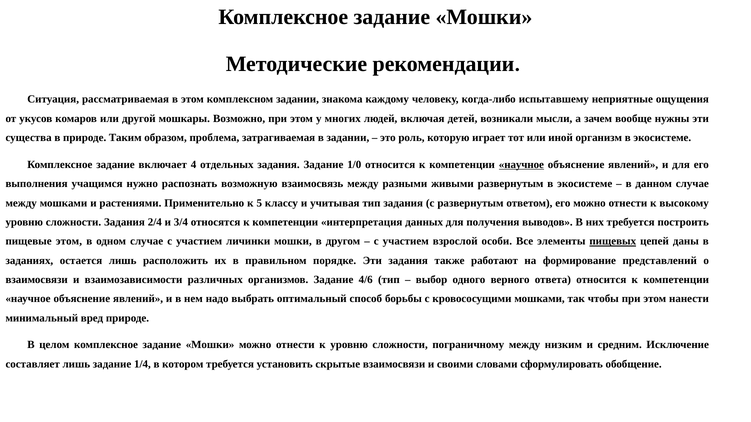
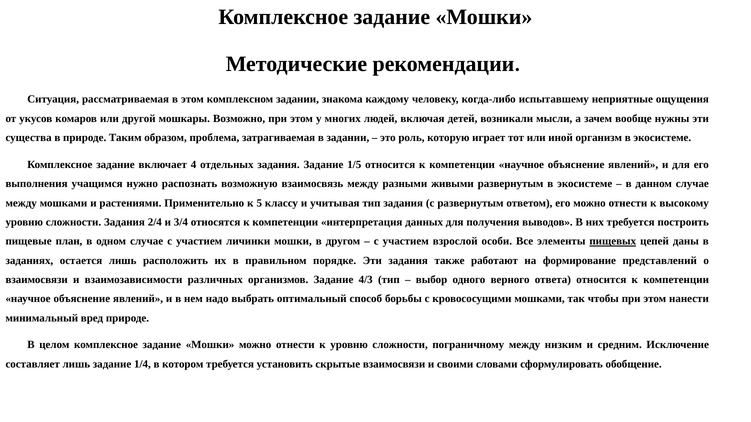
1/0: 1/0 -> 1/5
научное at (521, 165) underline: present -> none
пищевые этом: этом -> план
4/6: 4/6 -> 4/3
